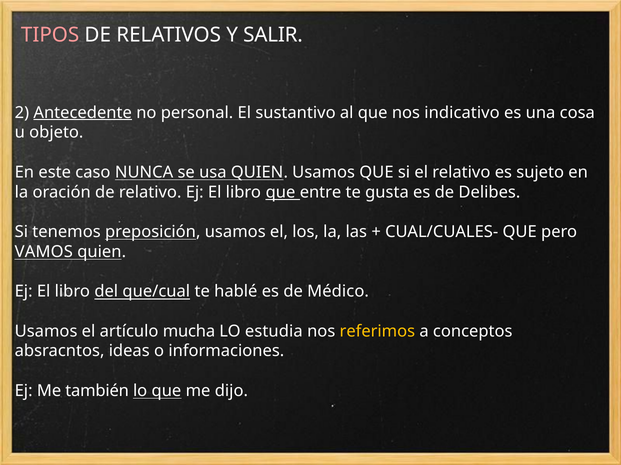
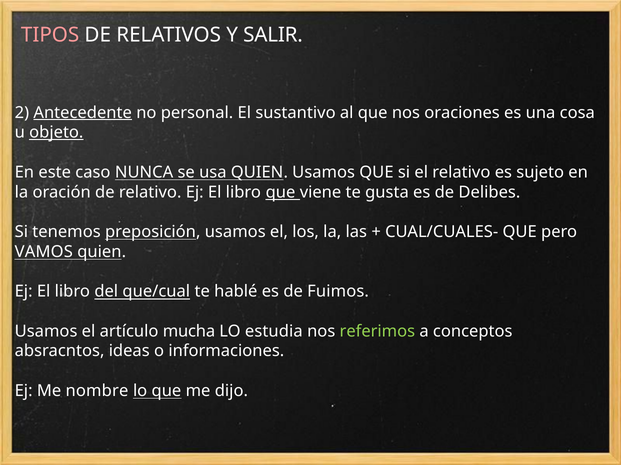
indicativo: indicativo -> oraciones
objeto underline: none -> present
entre: entre -> viene
Médico: Médico -> Fuimos
referimos colour: yellow -> light green
también: también -> nombre
